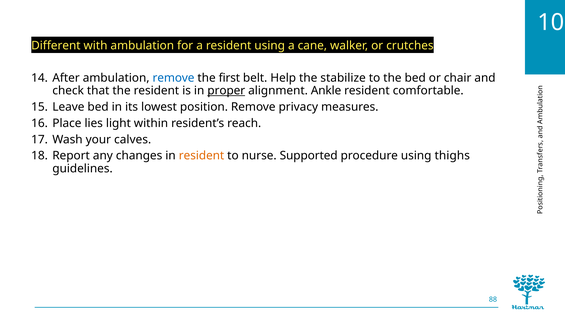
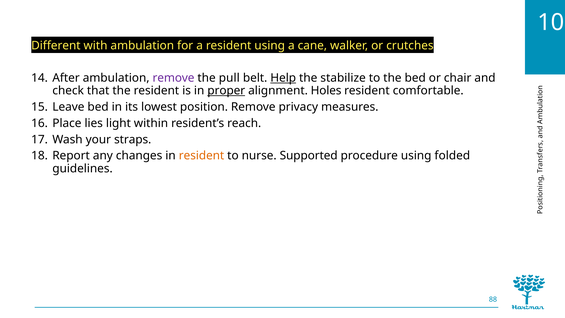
remove at (174, 78) colour: blue -> purple
first: first -> pull
Help underline: none -> present
Ankle: Ankle -> Holes
calves: calves -> straps
thighs: thighs -> folded
